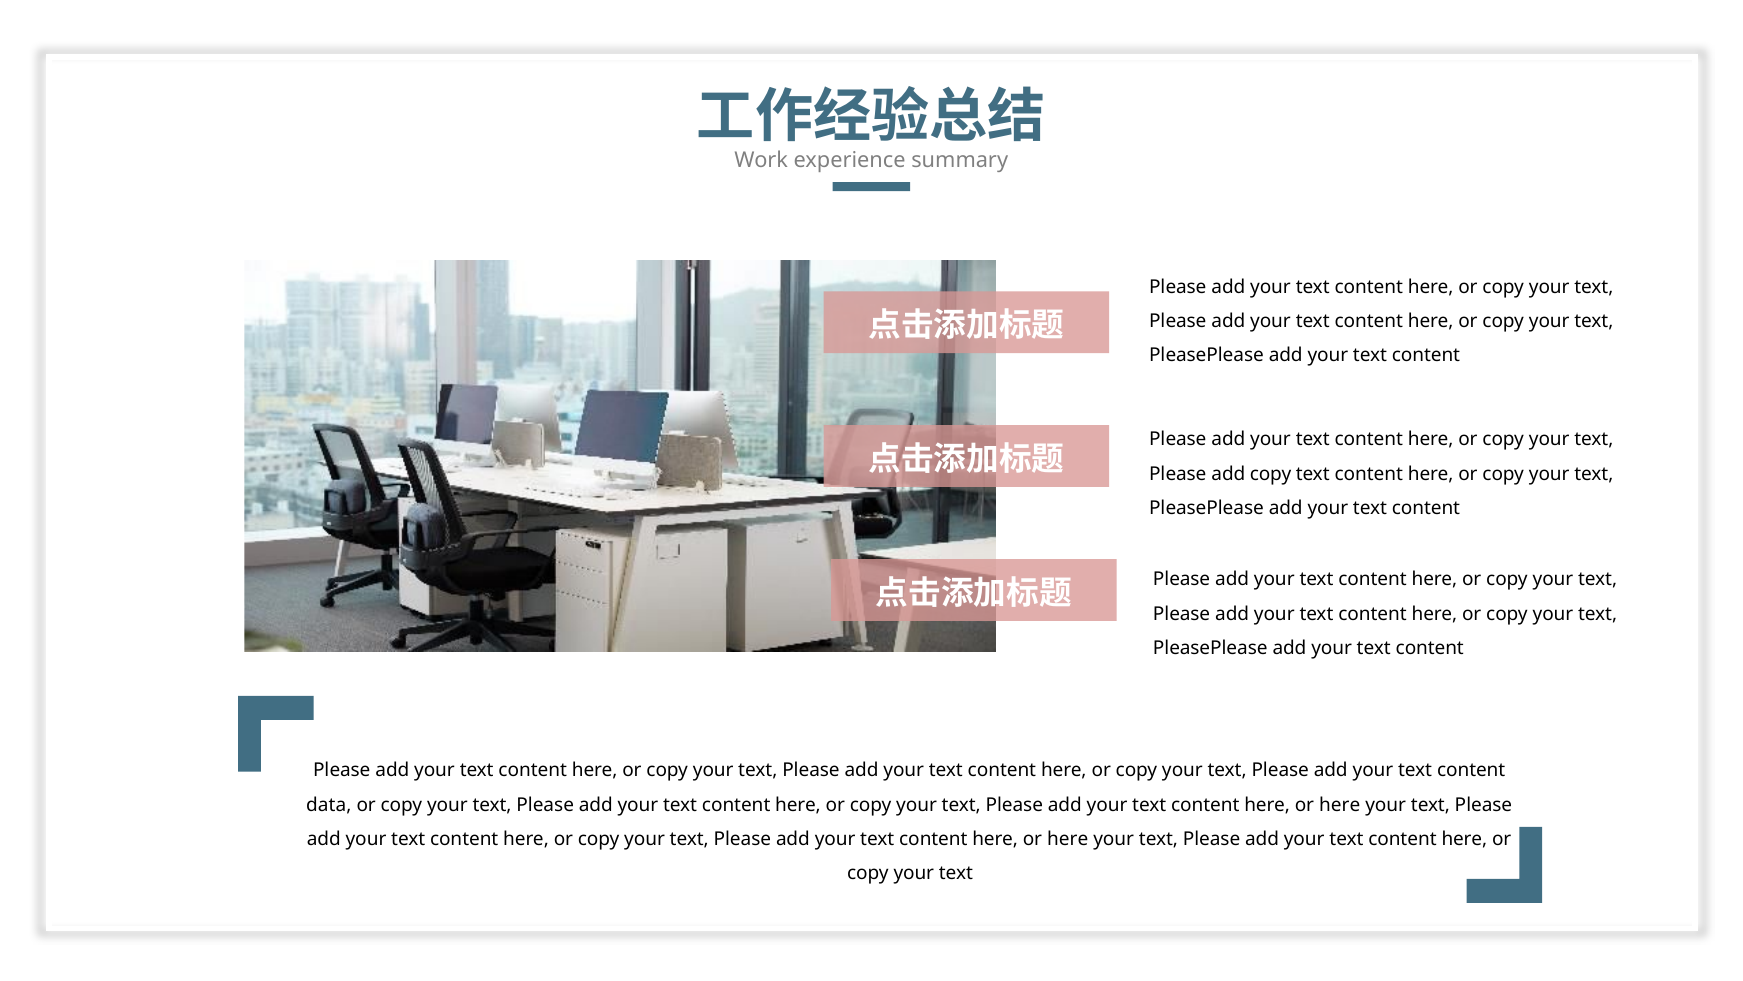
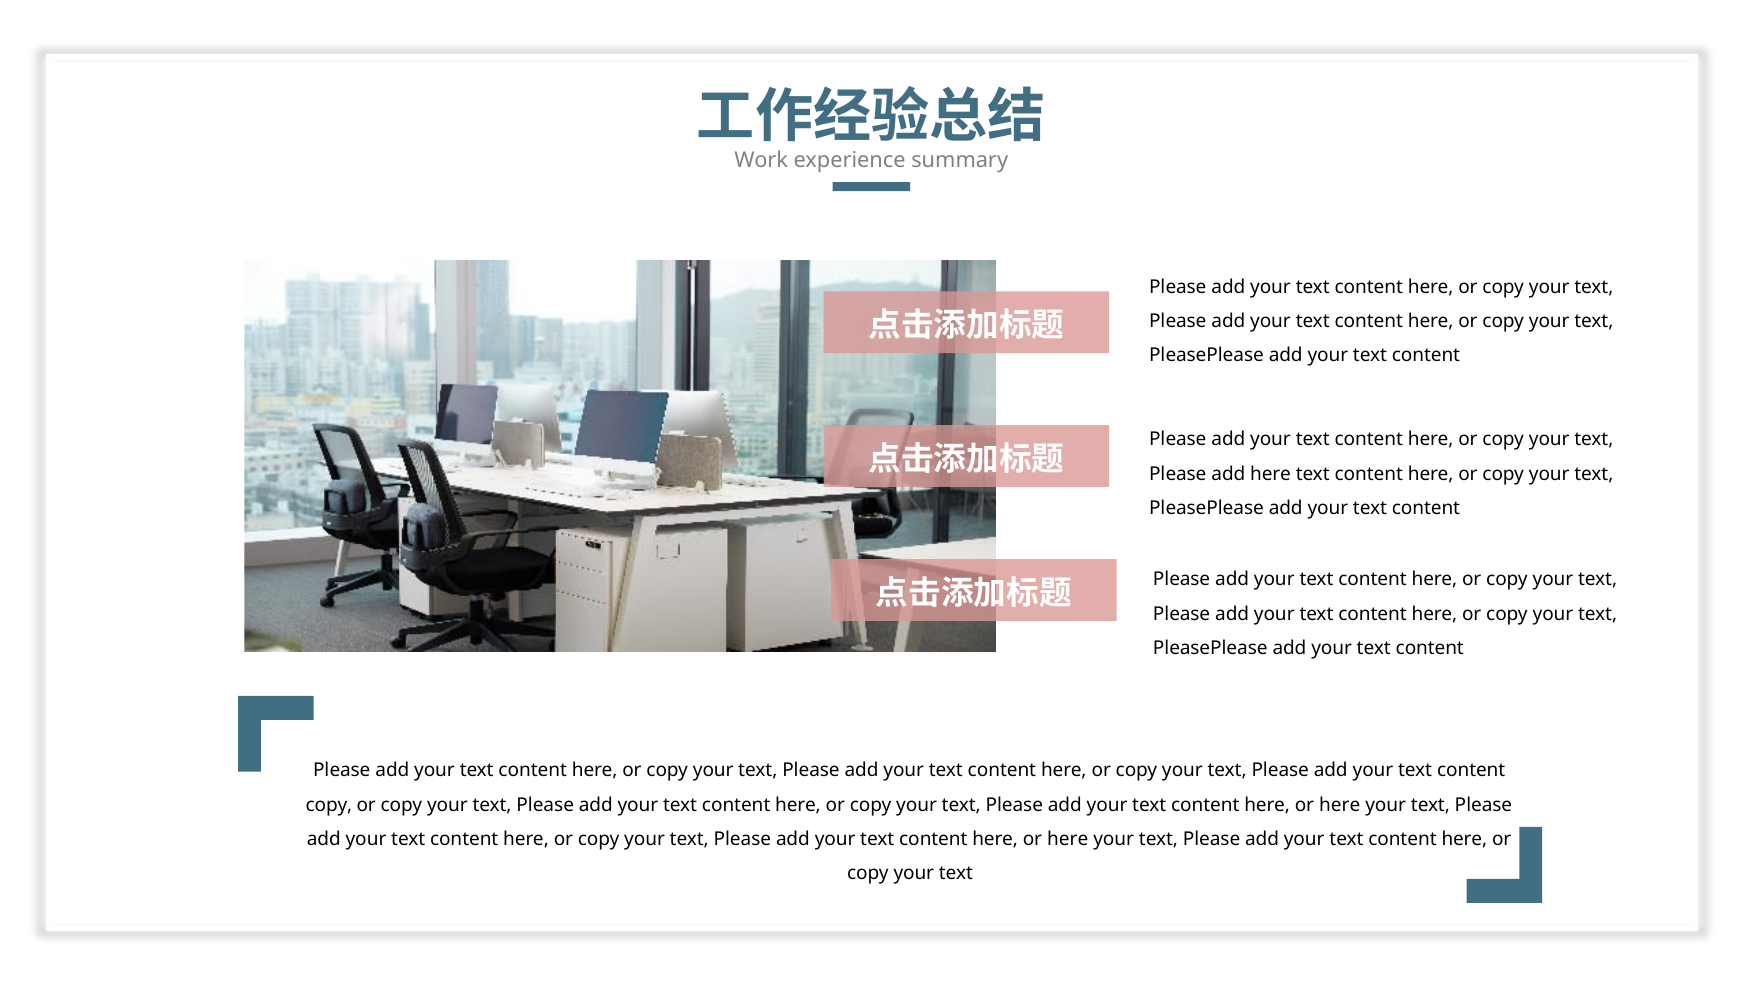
add copy: copy -> here
data at (329, 804): data -> copy
